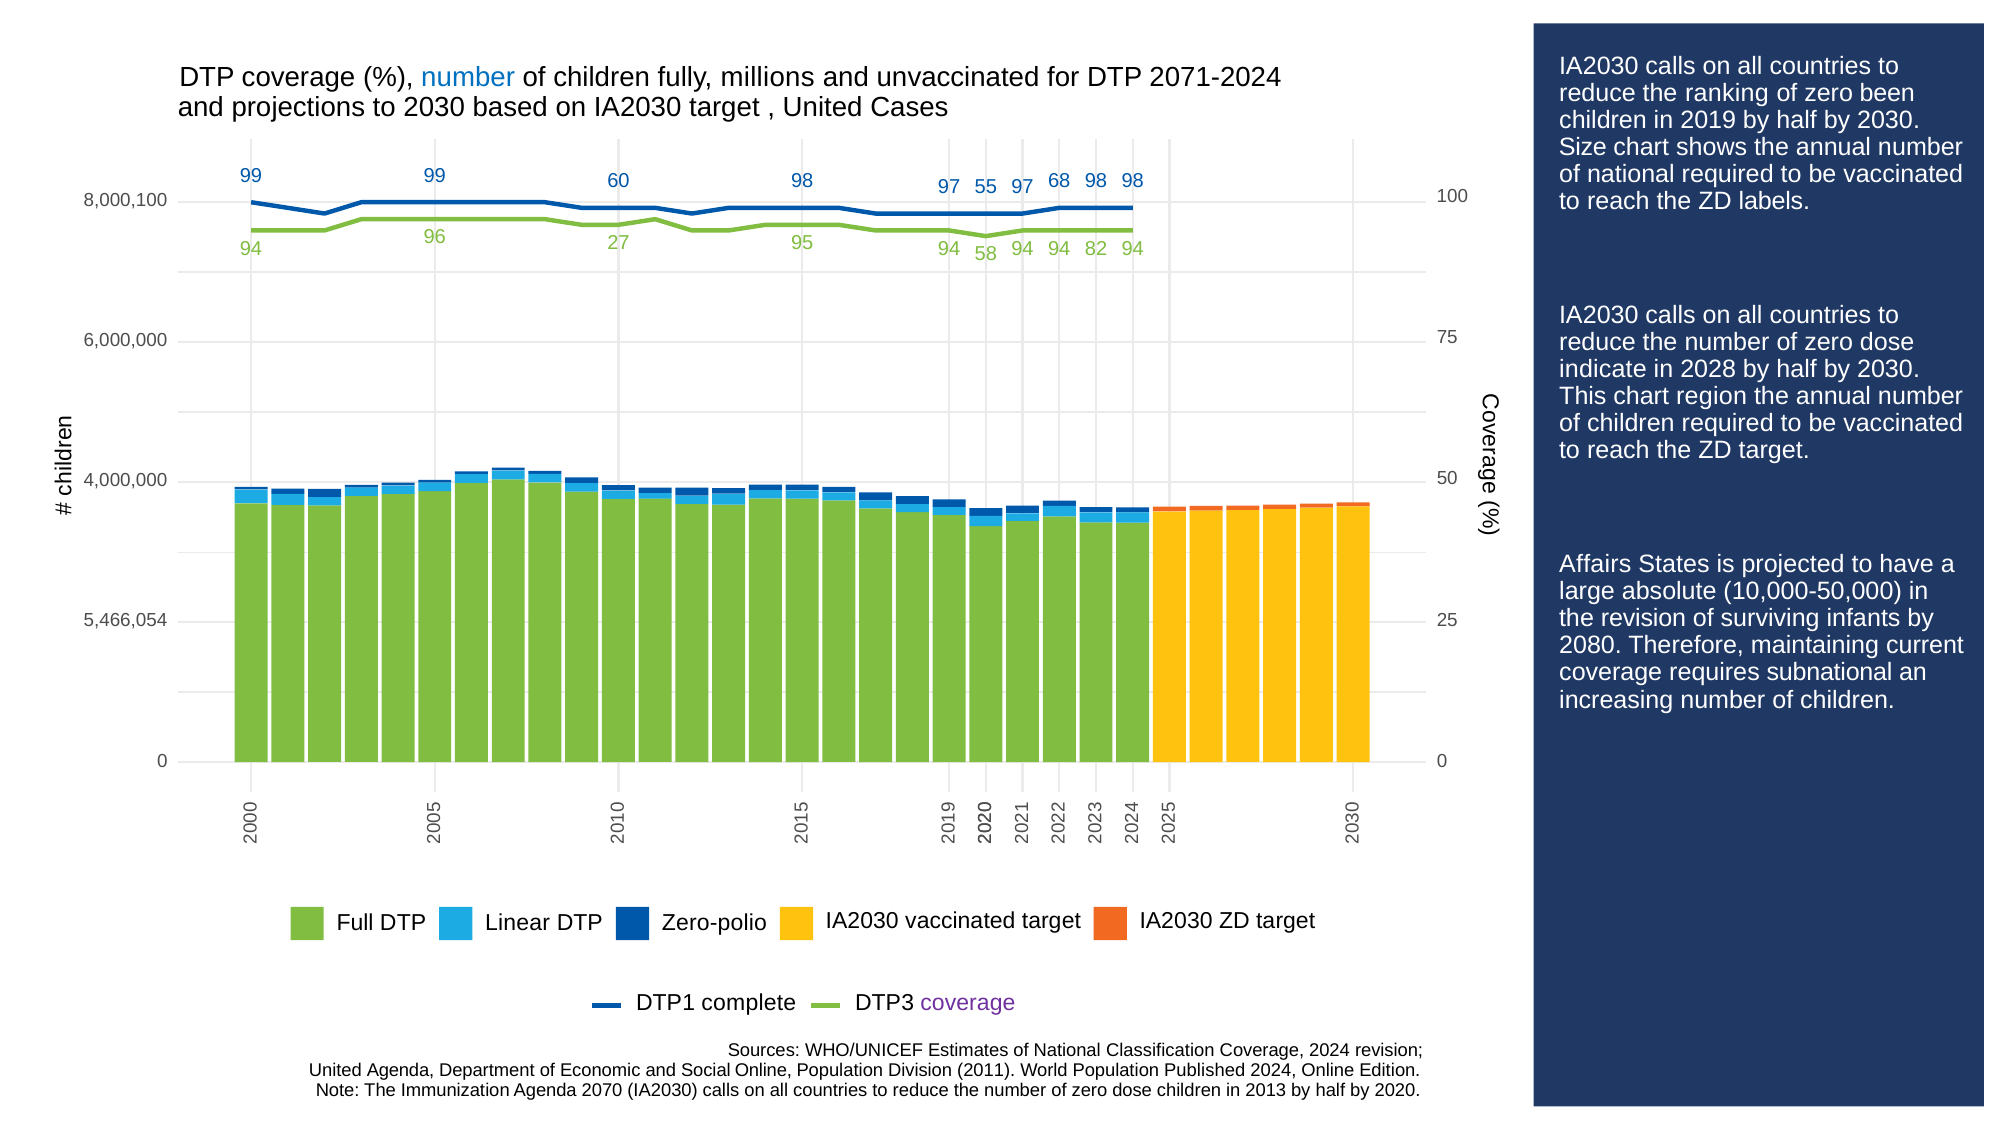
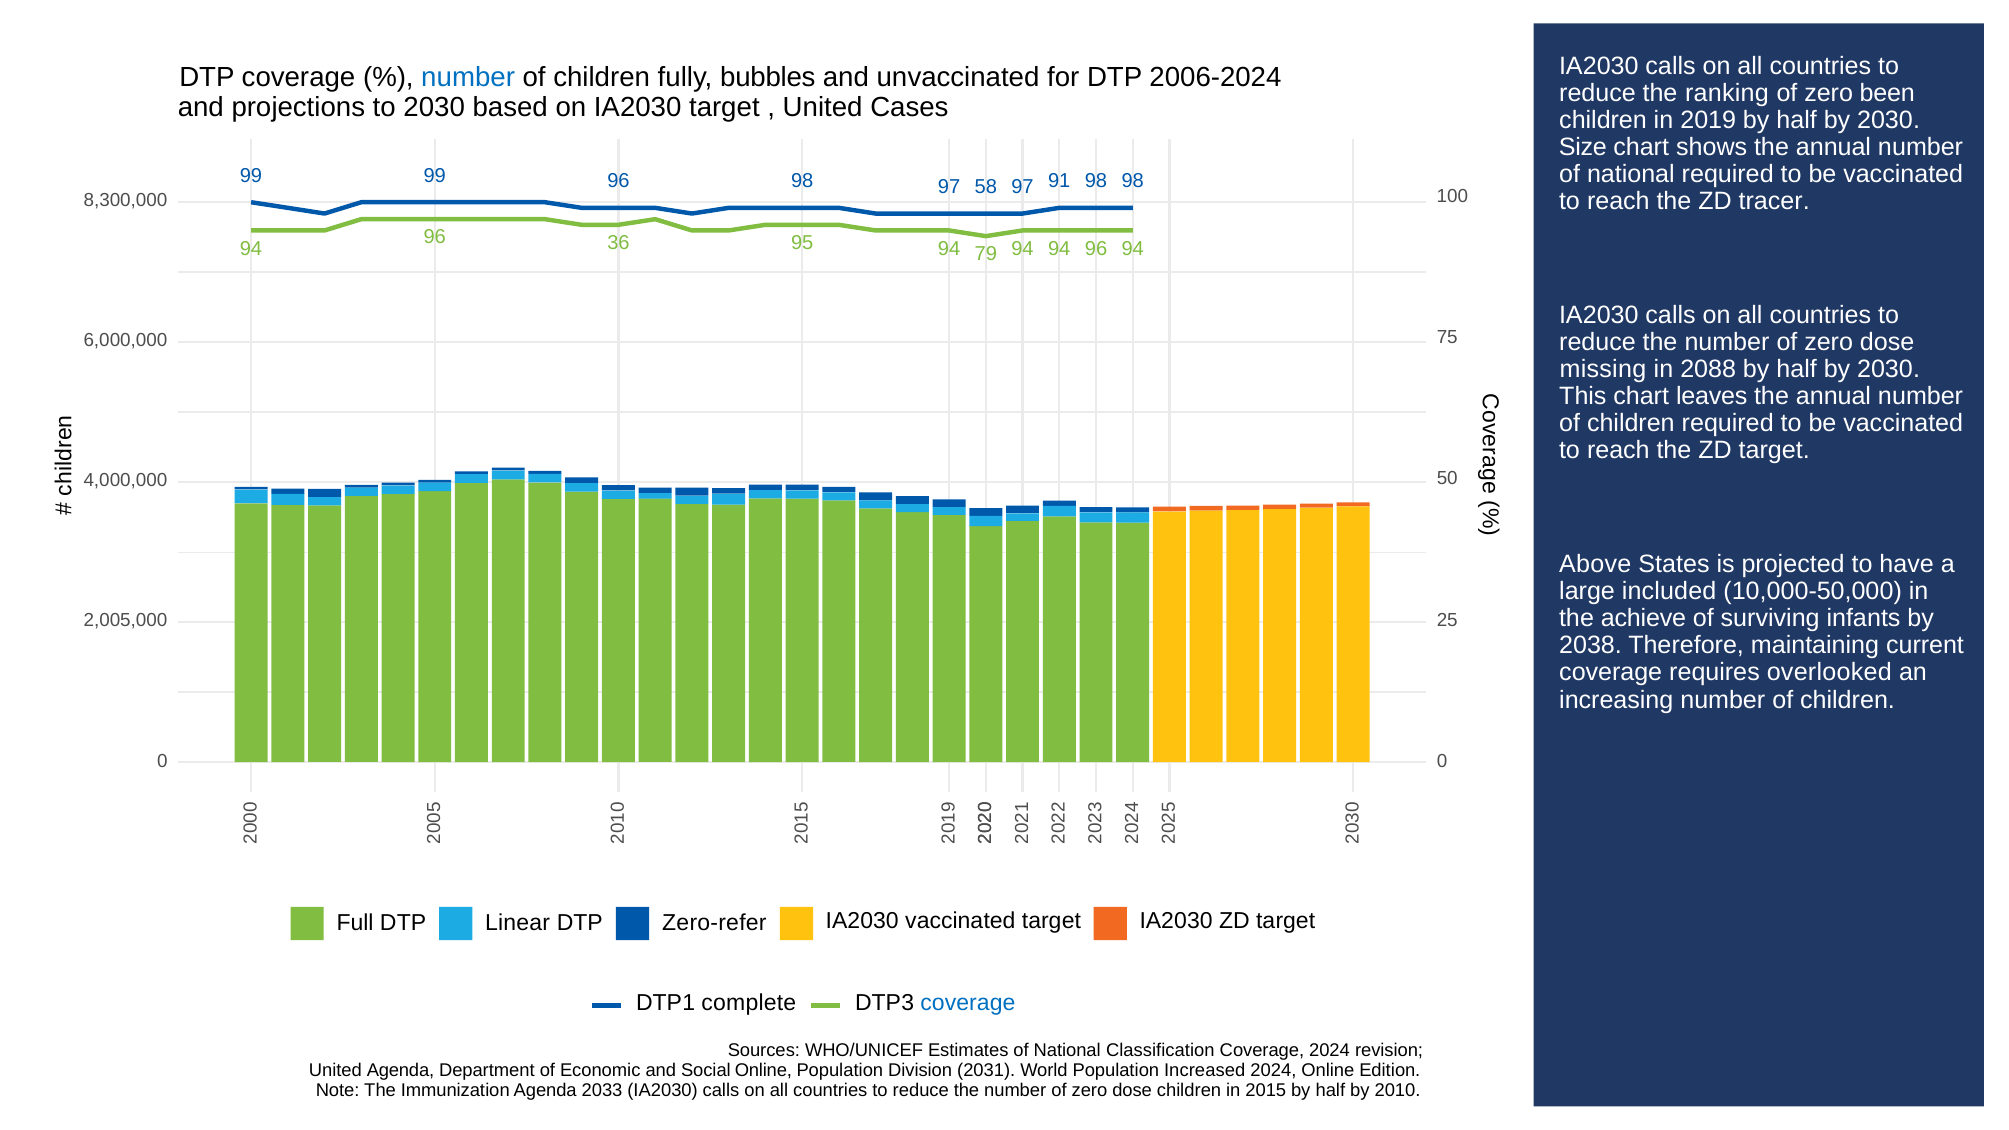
millions: millions -> bubbles
2071-2024: 2071-2024 -> 2006-2024
99 60: 60 -> 96
55: 55 -> 58
68: 68 -> 91
labels: labels -> tracer
8,000,100: 8,000,100 -> 8,300,000
27: 27 -> 36
58: 58 -> 79
94 94 82: 82 -> 96
indicate: indicate -> missing
2028: 2028 -> 2088
region: region -> leaves
Affairs: Affairs -> Above
absolute: absolute -> included
the revision: revision -> achieve
5,466,054: 5,466,054 -> 2,005,000
2080: 2080 -> 2038
subnational: subnational -> overlooked
Zero-polio: Zero-polio -> Zero-refer
coverage at (968, 1002) colour: purple -> blue
2011: 2011 -> 2031
Published: Published -> Increased
2070: 2070 -> 2033
2013: 2013 -> 2015
2020: 2020 -> 2010
